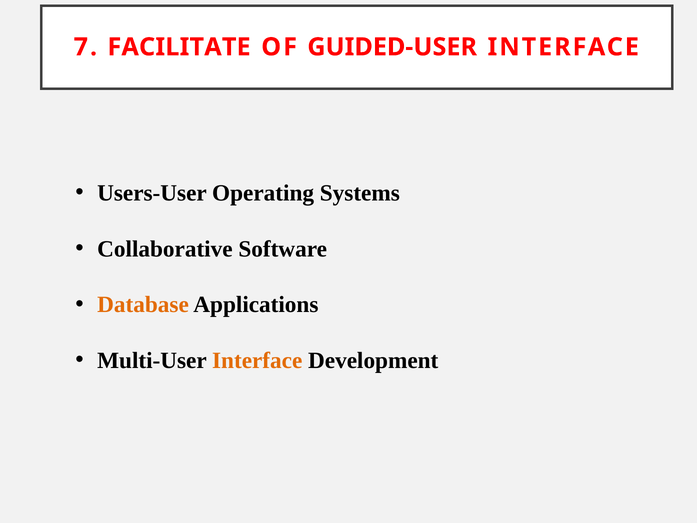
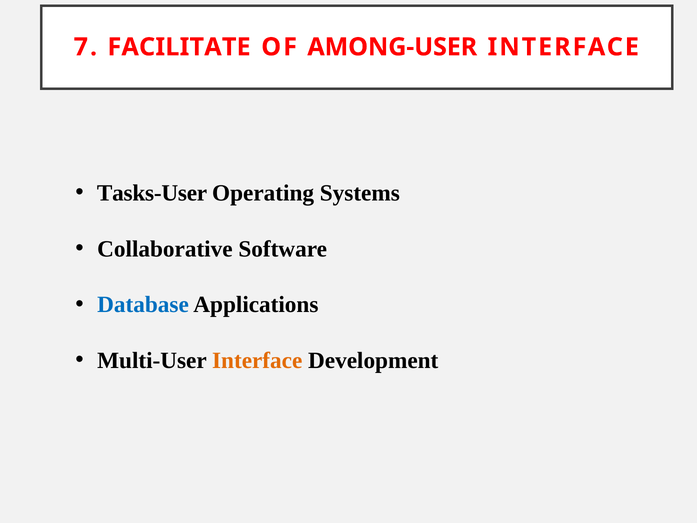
GUIDED-USER: GUIDED-USER -> AMONG-USER
Users-User: Users-User -> Tasks-User
Database colour: orange -> blue
